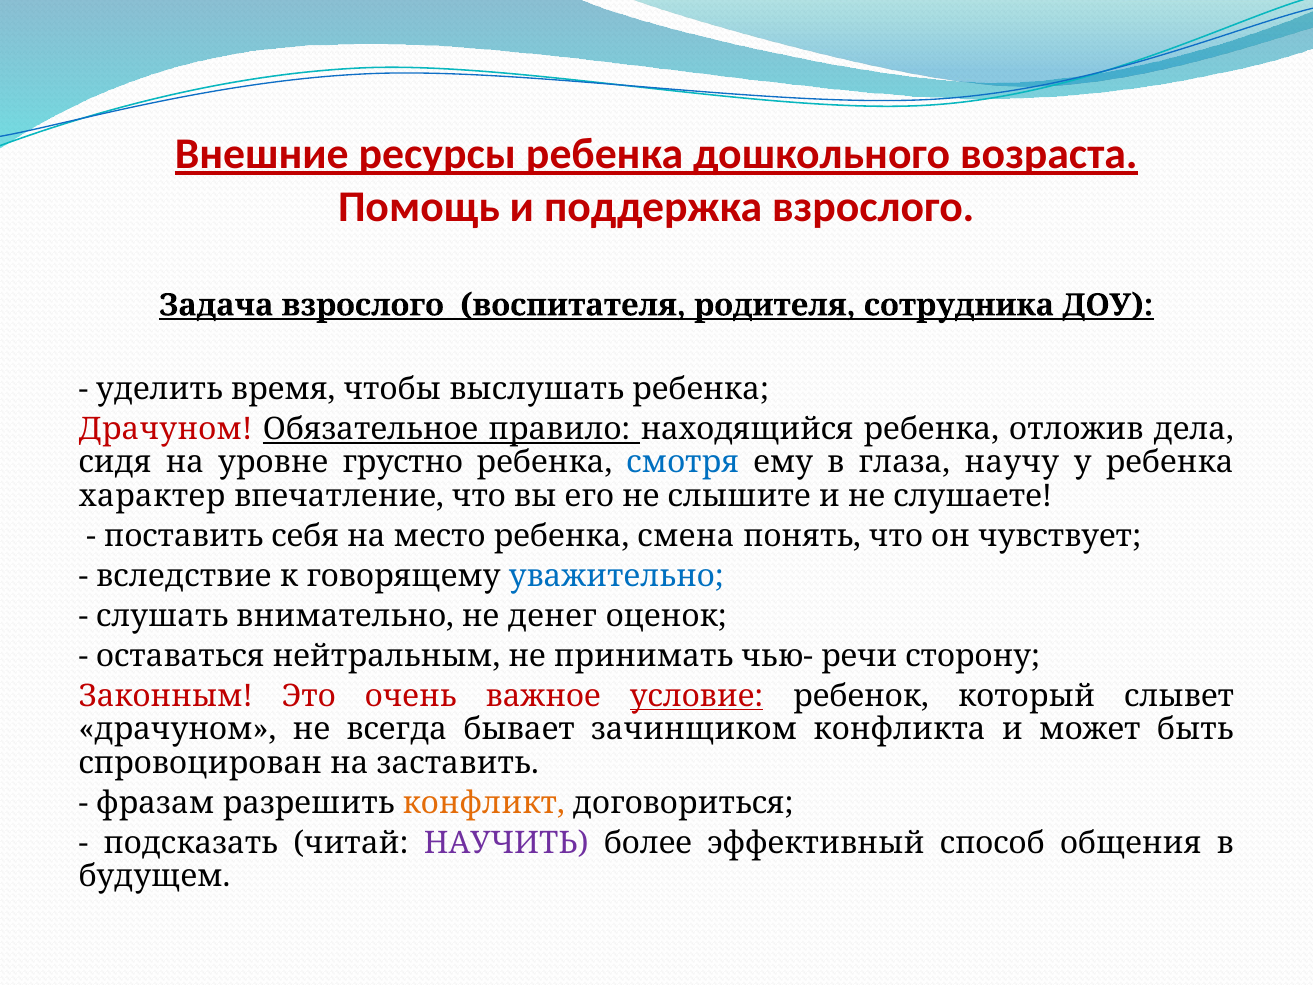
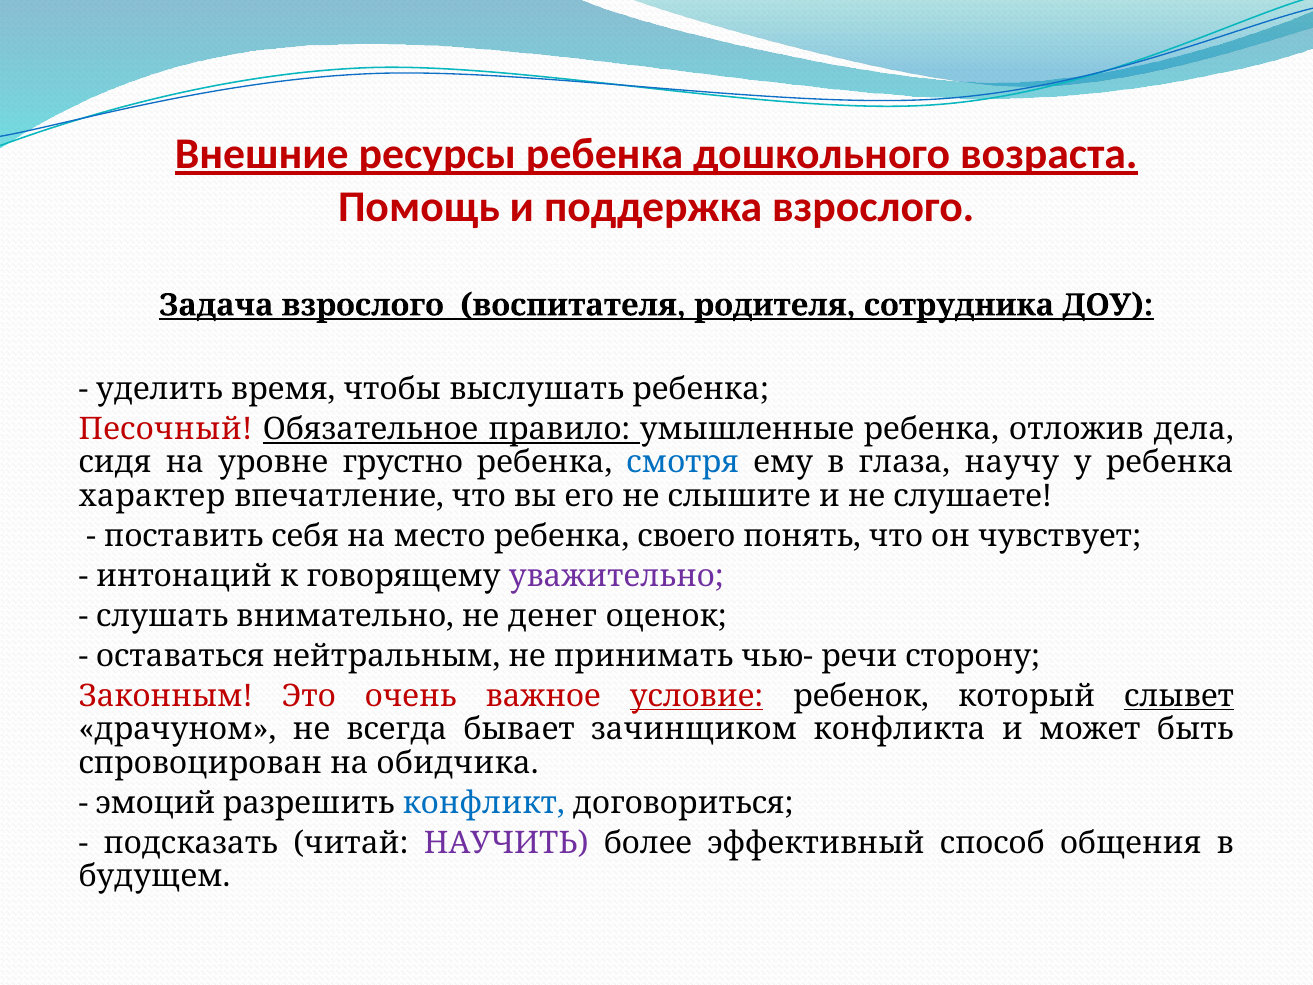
Драчуном at (166, 429): Драчуном -> Песочный
находящийся: находящийся -> умышленные
смена: смена -> своего
вследствие: вследствие -> интонаций
уважительно colour: blue -> purple
слывет underline: none -> present
заставить: заставить -> обидчика
фразам: фразам -> эмоций
конфликт colour: orange -> blue
